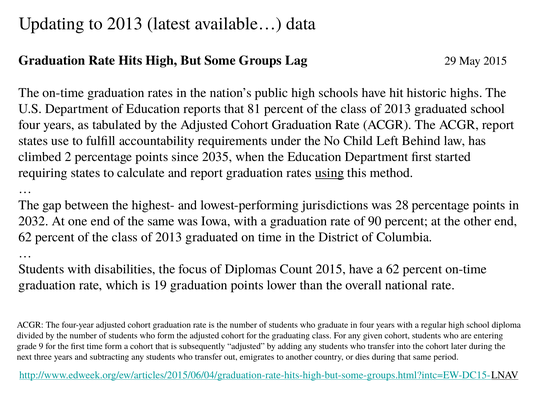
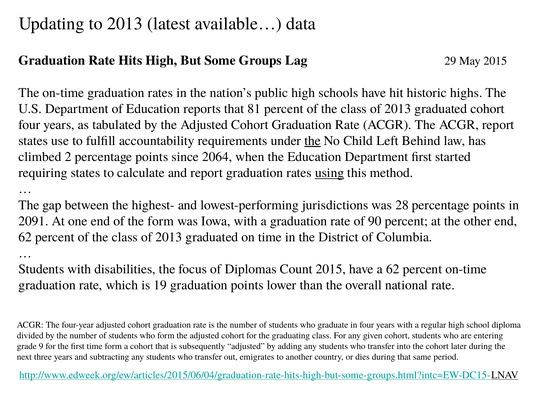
graduated school: school -> cohort
the at (313, 141) underline: none -> present
2035: 2035 -> 2064
2032: 2032 -> 2091
the same: same -> form
